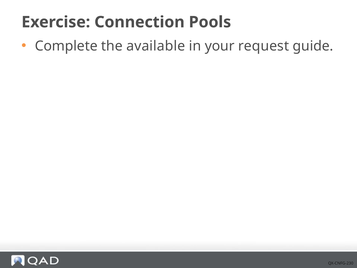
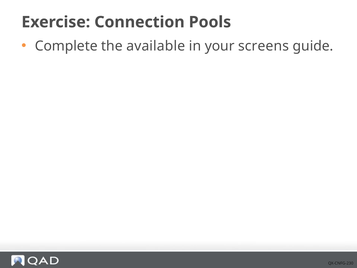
request: request -> screens
